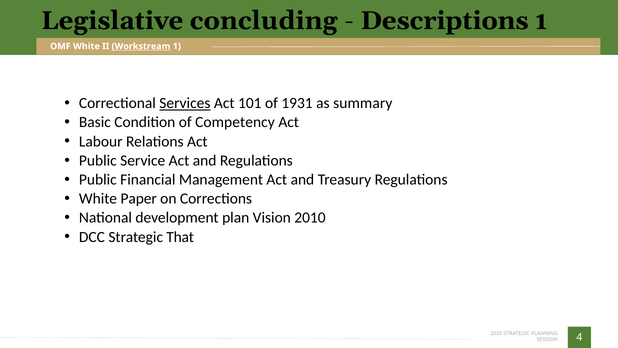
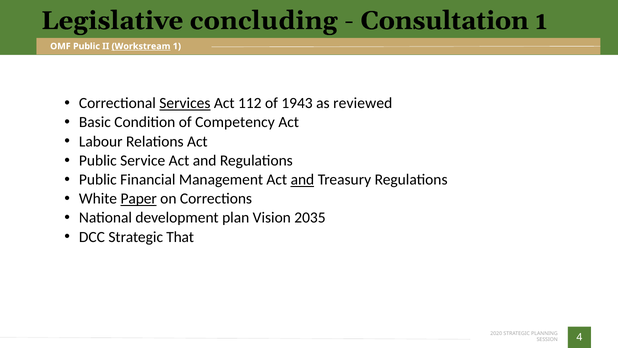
Descriptions: Descriptions -> Consultation
OMF White: White -> Public
101: 101 -> 112
1931: 1931 -> 1943
summary: summary -> reviewed
and at (302, 179) underline: none -> present
Paper underline: none -> present
2010: 2010 -> 2035
